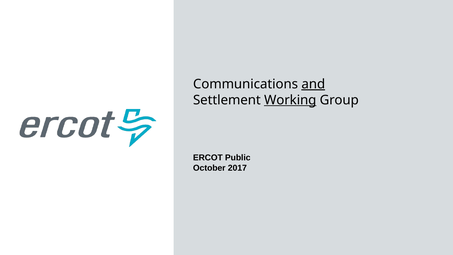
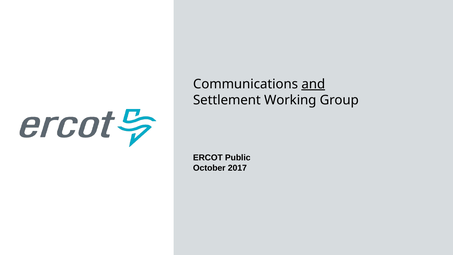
Working underline: present -> none
